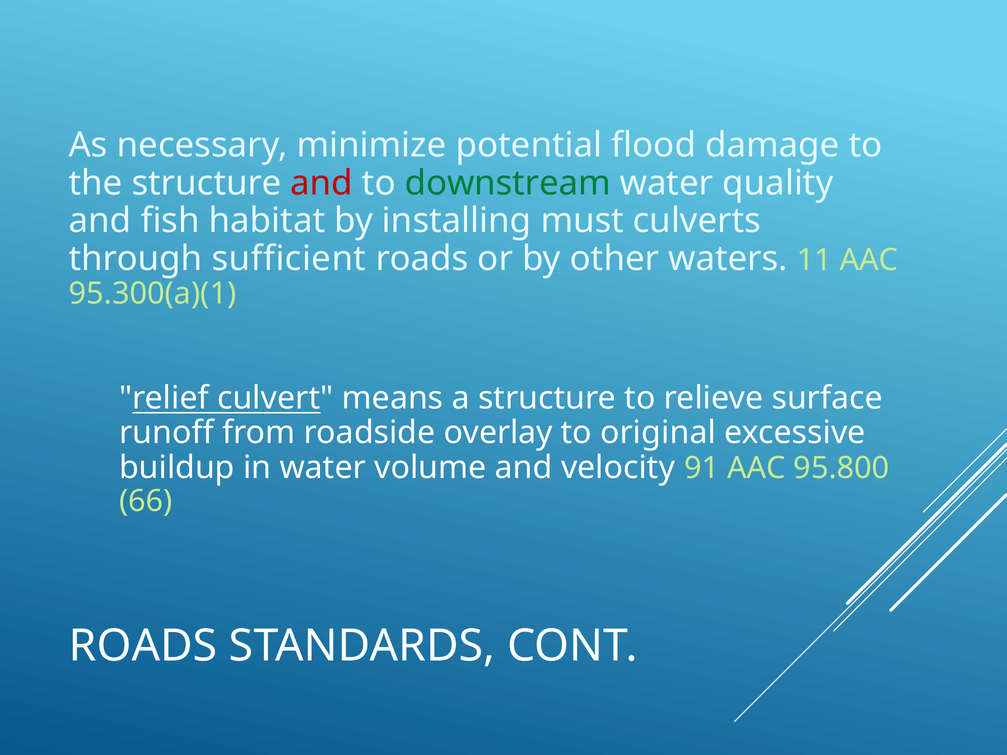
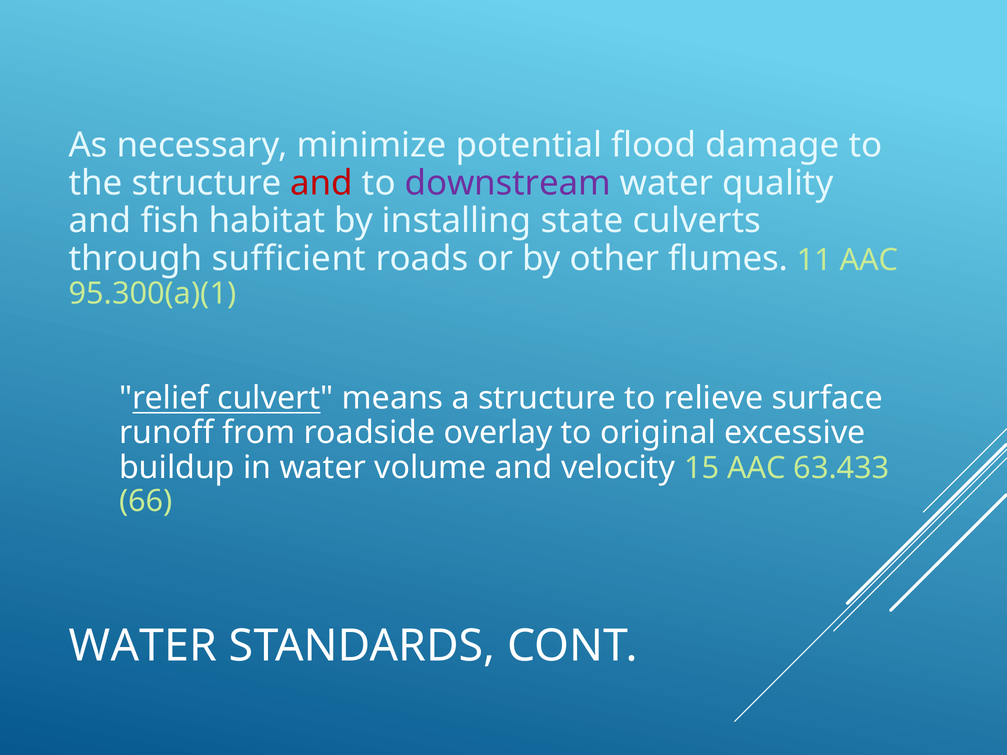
downstream colour: green -> purple
must: must -> state
waters: waters -> flumes
91: 91 -> 15
95.800: 95.800 -> 63.433
ROADS at (143, 646): ROADS -> WATER
